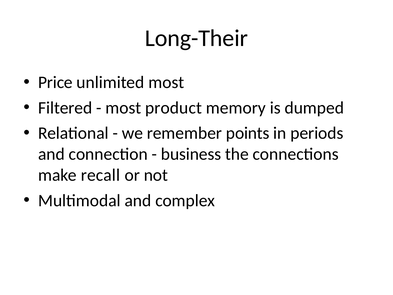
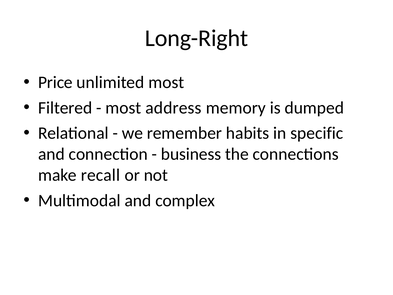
Long-Their: Long-Their -> Long-Right
product: product -> address
points: points -> habits
periods: periods -> specific
